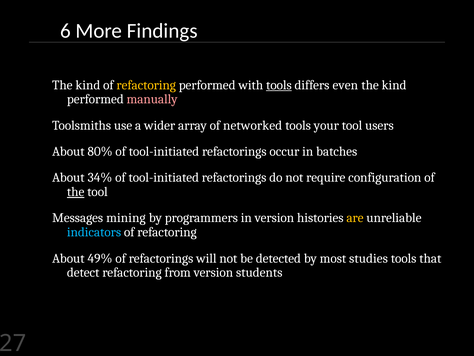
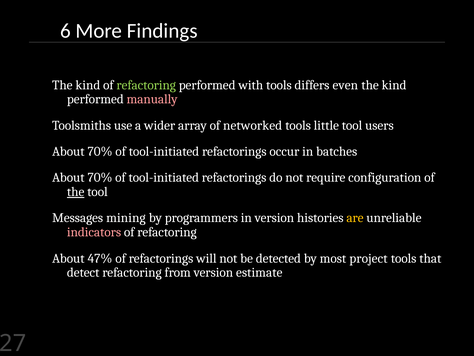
refactoring at (146, 85) colour: yellow -> light green
tools at (279, 85) underline: present -> none
your: your -> little
80% at (100, 151): 80% -> 70%
34% at (100, 177): 34% -> 70%
indicators colour: light blue -> pink
49%: 49% -> 47%
studies: studies -> project
students: students -> estimate
